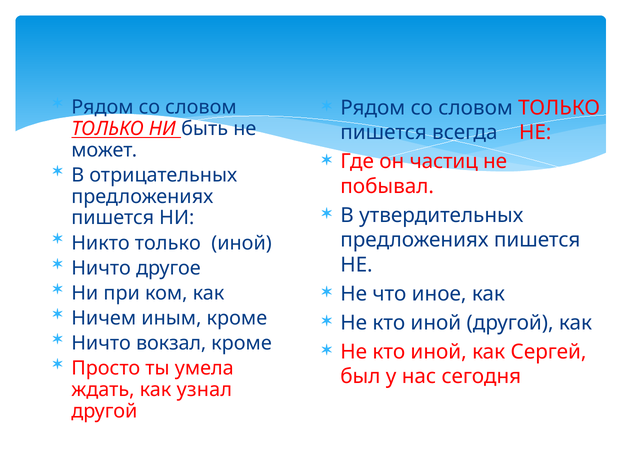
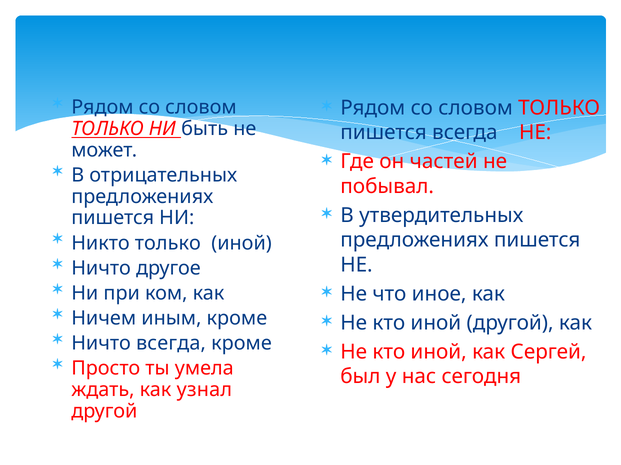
частиц: частиц -> частей
Ничто вокзал: вокзал -> всегда
